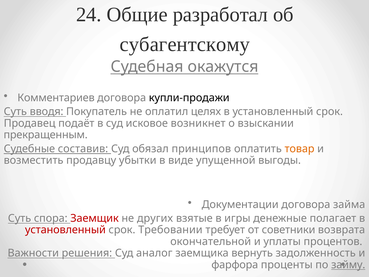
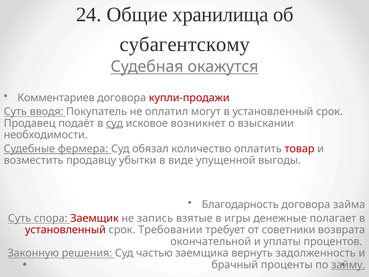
разработал: разработал -> хранилища
купли-продажи colour: black -> red
целях: целях -> могут
суд at (115, 123) underline: none -> present
прекращенным: прекращенным -> необходимости
составив: составив -> фермера
принципов: принципов -> количество
товар colour: orange -> red
Документации: Документации -> Благодарность
других: других -> запись
Важности: Важности -> Законную
аналог: аналог -> частью
фарфора: фарфора -> брачный
